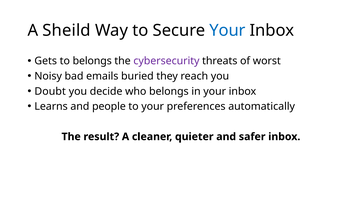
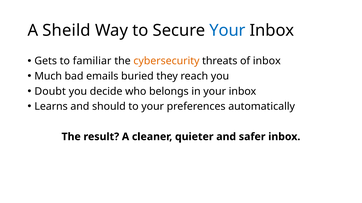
to belongs: belongs -> familiar
cybersecurity colour: purple -> orange
of worst: worst -> inbox
Noisy: Noisy -> Much
people: people -> should
